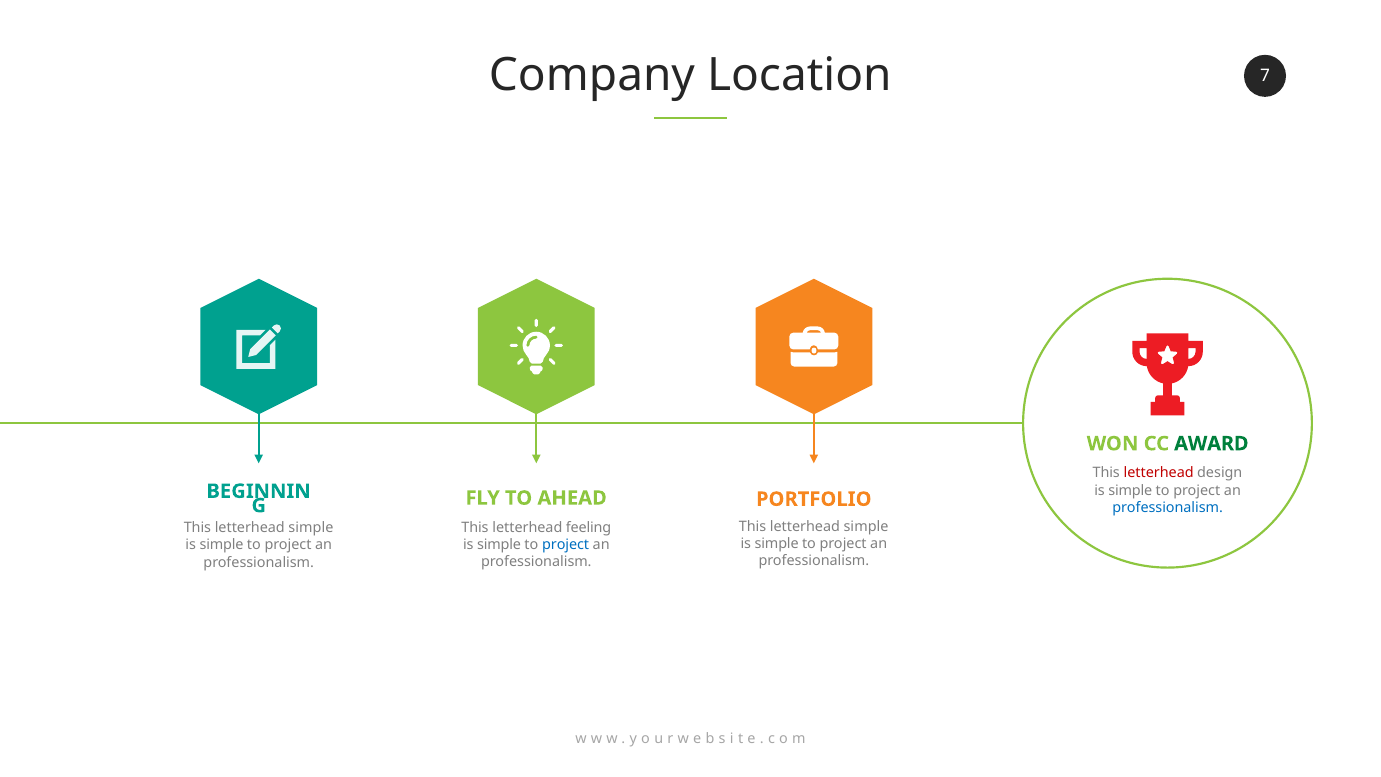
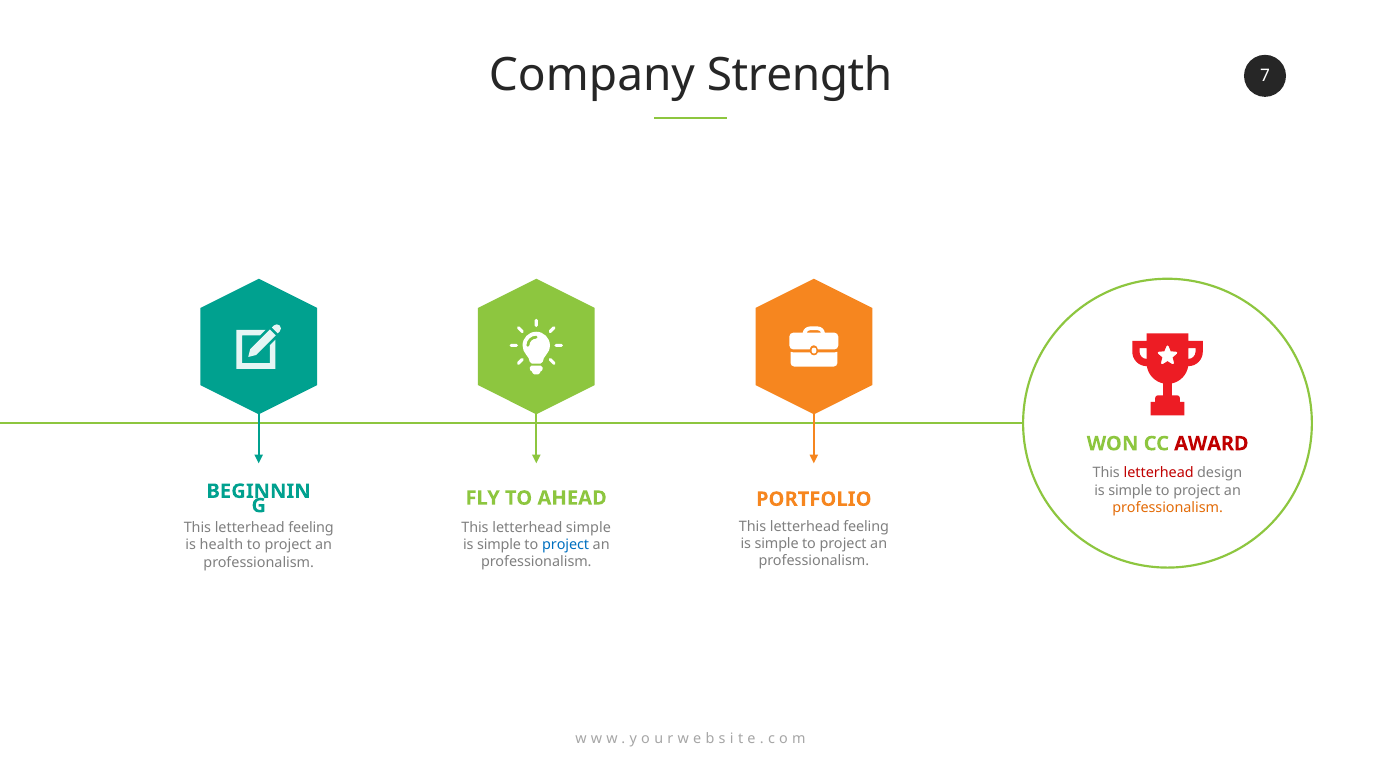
Location: Location -> Strength
AWARD colour: green -> red
professionalism at (1168, 508) colour: blue -> orange
simple at (866, 526): simple -> feeling
letterhead feeling: feeling -> simple
simple at (311, 528): simple -> feeling
simple at (222, 545): simple -> health
